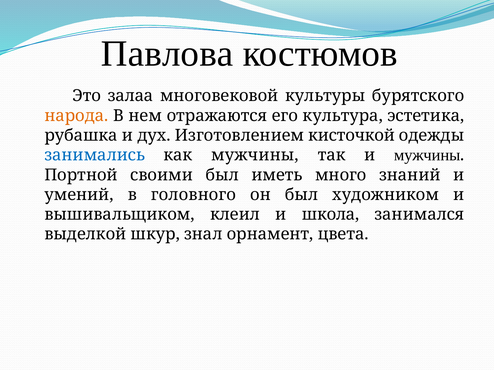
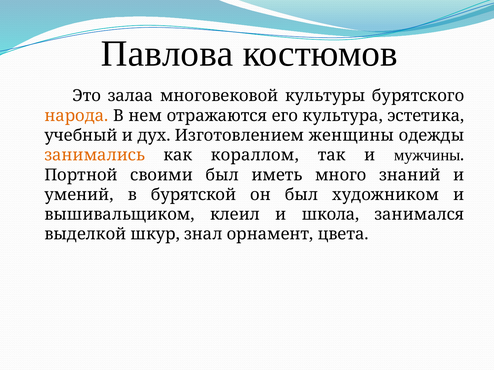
рубашка: рубашка -> учебный
кисточкой: кисточкой -> женщины
занимались colour: blue -> orange
как мужчины: мужчины -> кораллом
головного: головного -> бурятской
